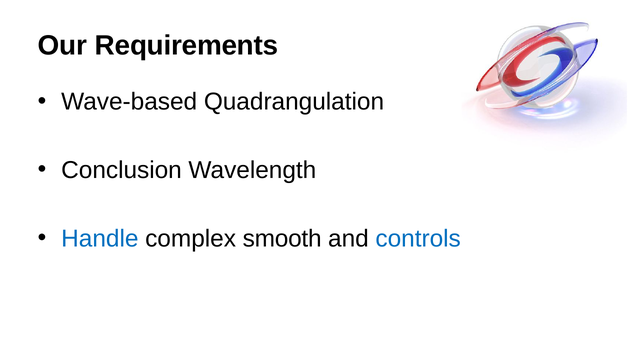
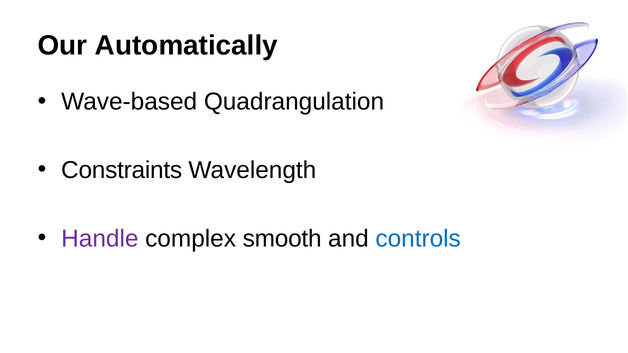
Requirements: Requirements -> Automatically
Conclusion: Conclusion -> Constraints
Handle colour: blue -> purple
